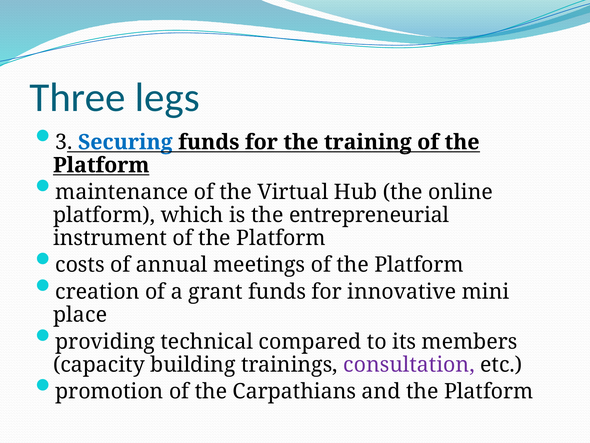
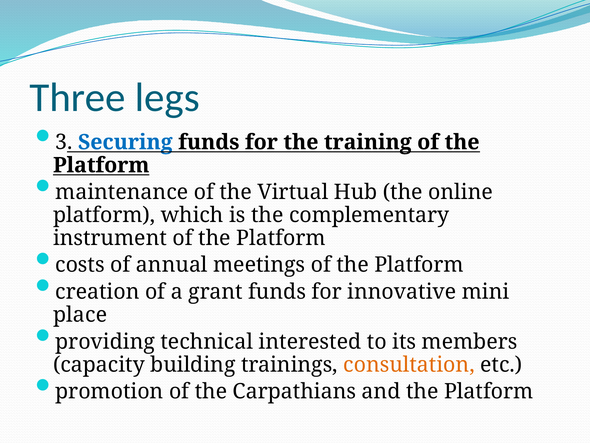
entrepreneurial: entrepreneurial -> complementary
compared: compared -> interested
consultation colour: purple -> orange
